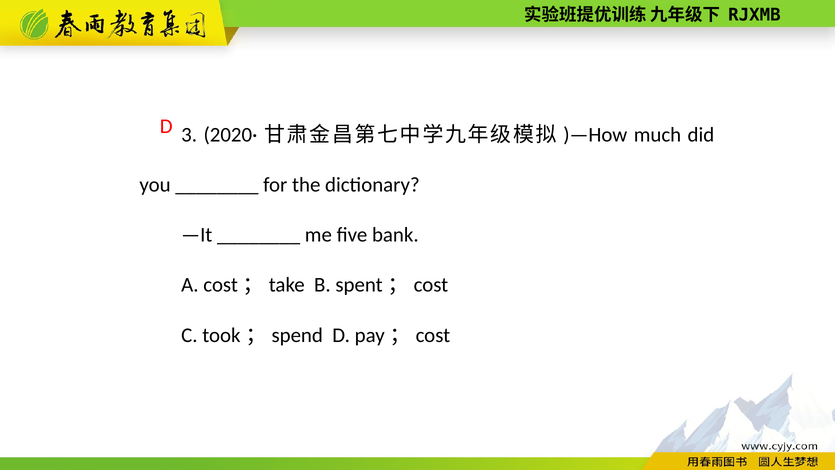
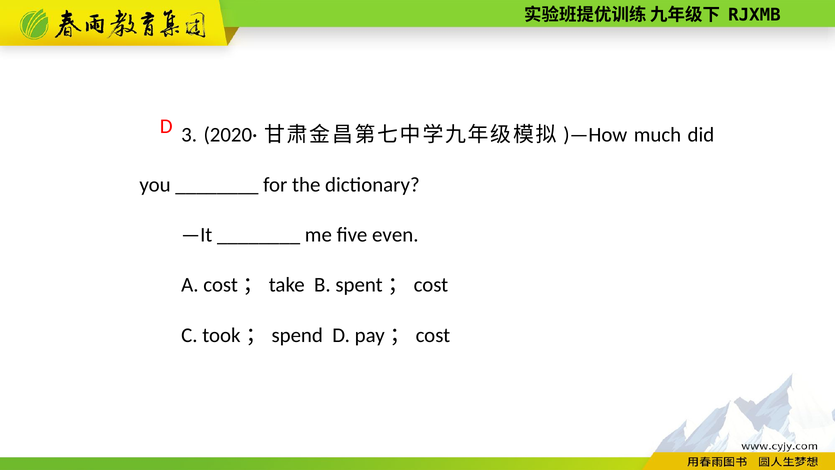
bank: bank -> even
